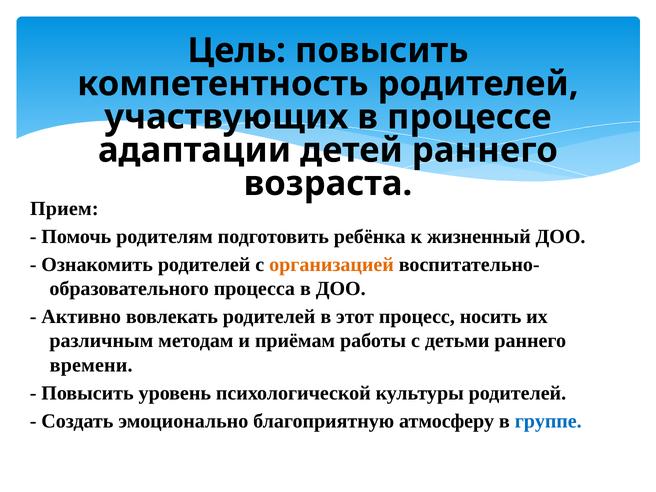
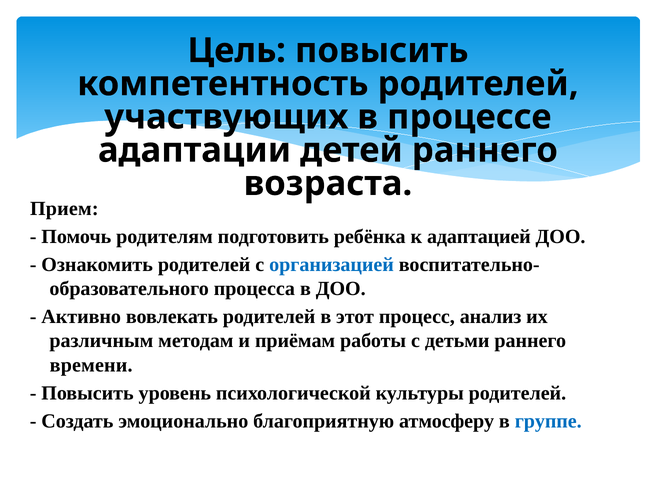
жизненный: жизненный -> адаптацией
организацией colour: orange -> blue
носить: носить -> анализ
